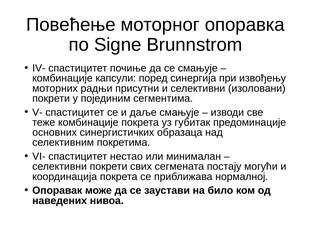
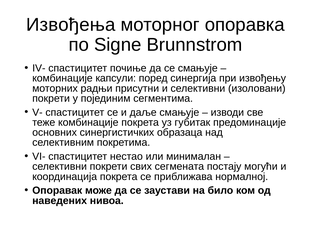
Повећење: Повећење -> Извођења
